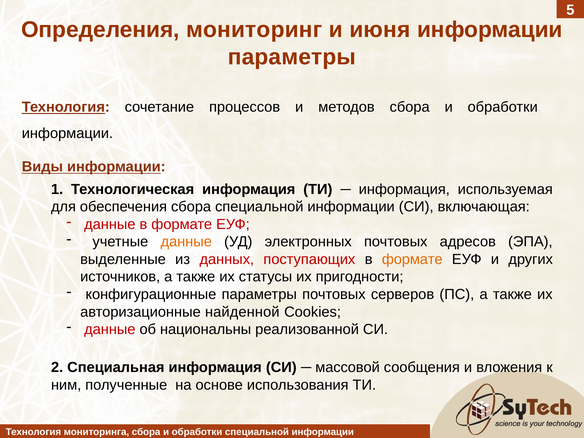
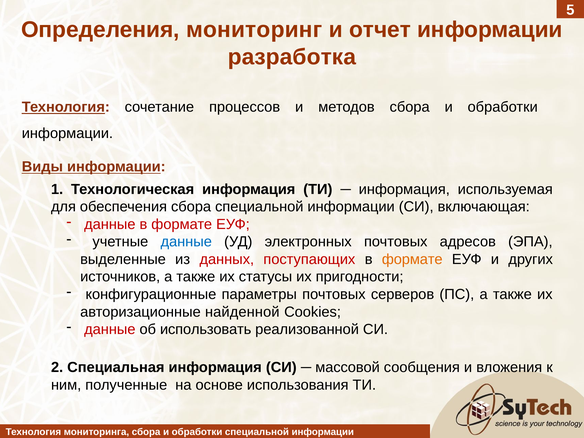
июня: июня -> отчет
параметры at (292, 57): параметры -> разработка
данные at (186, 242) colour: orange -> blue
национальны: национальны -> использовать
